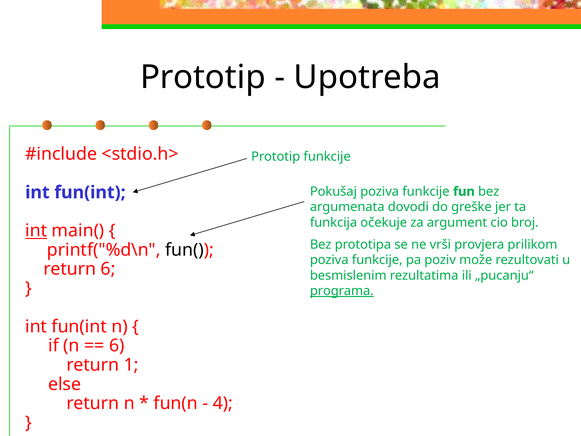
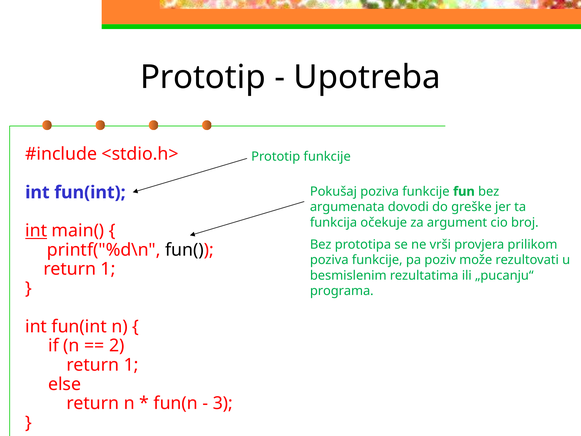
6 at (108, 269): 6 -> 1
programa underline: present -> none
6 at (117, 346): 6 -> 2
4: 4 -> 3
